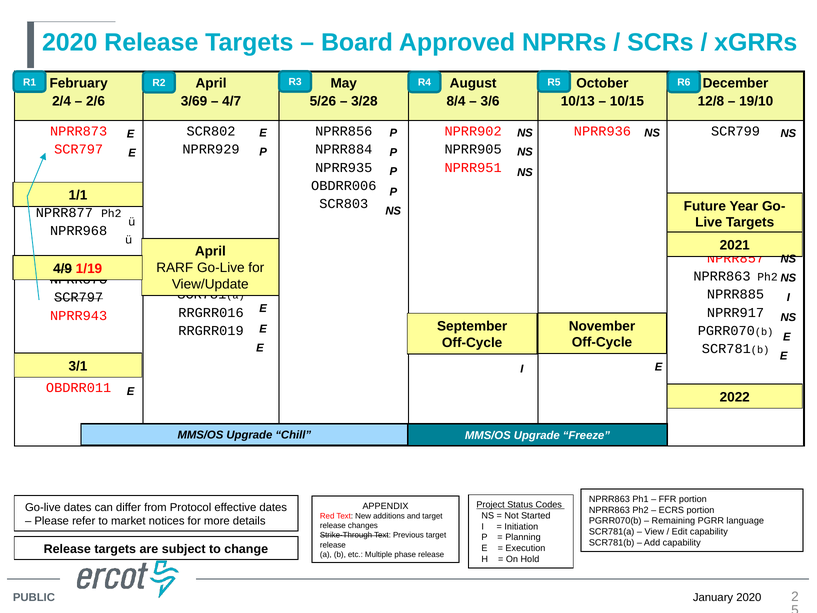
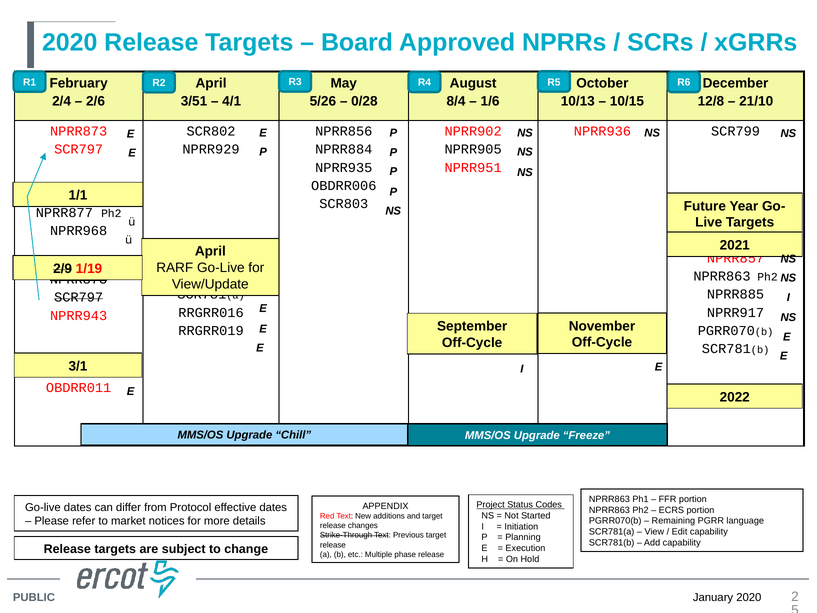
3/69: 3/69 -> 3/51
4/7: 4/7 -> 4/1
3/28: 3/28 -> 0/28
3/6: 3/6 -> 1/6
19/10: 19/10 -> 21/10
4/9: 4/9 -> 2/9
